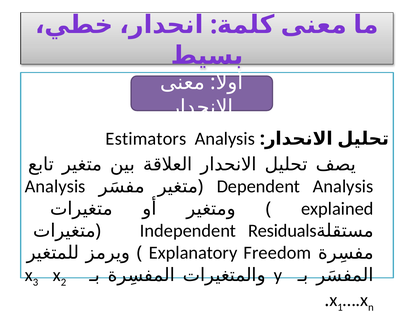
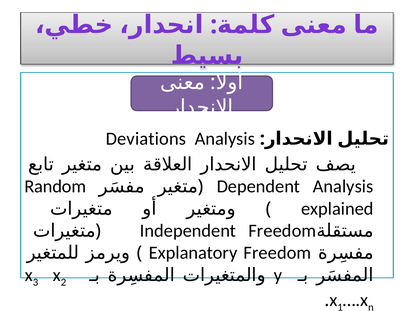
Estimators: Estimators -> Deviations
Analysis at (55, 186): Analysis -> Random
Residuals at (282, 230): Residuals -> Freedom
